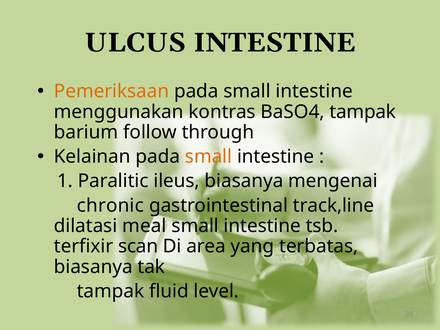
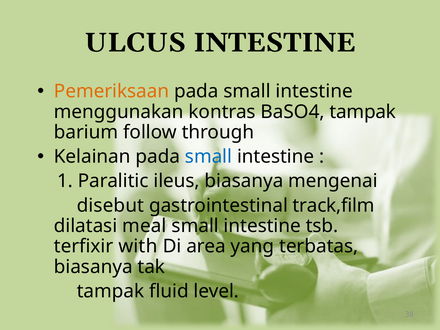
small at (209, 157) colour: orange -> blue
chronic: chronic -> disebut
track,line: track,line -> track,film
scan: scan -> with
